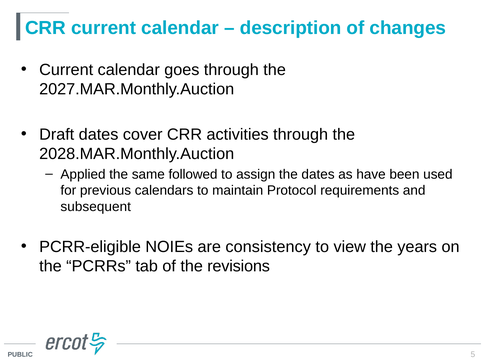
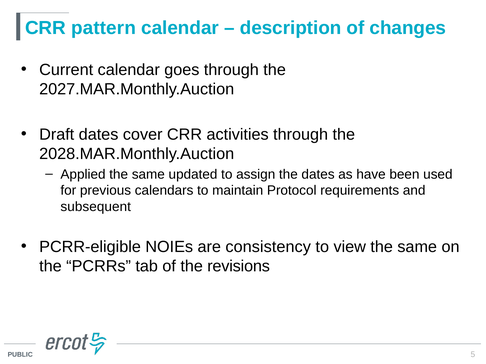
CRR current: current -> pattern
followed: followed -> updated
view the years: years -> same
